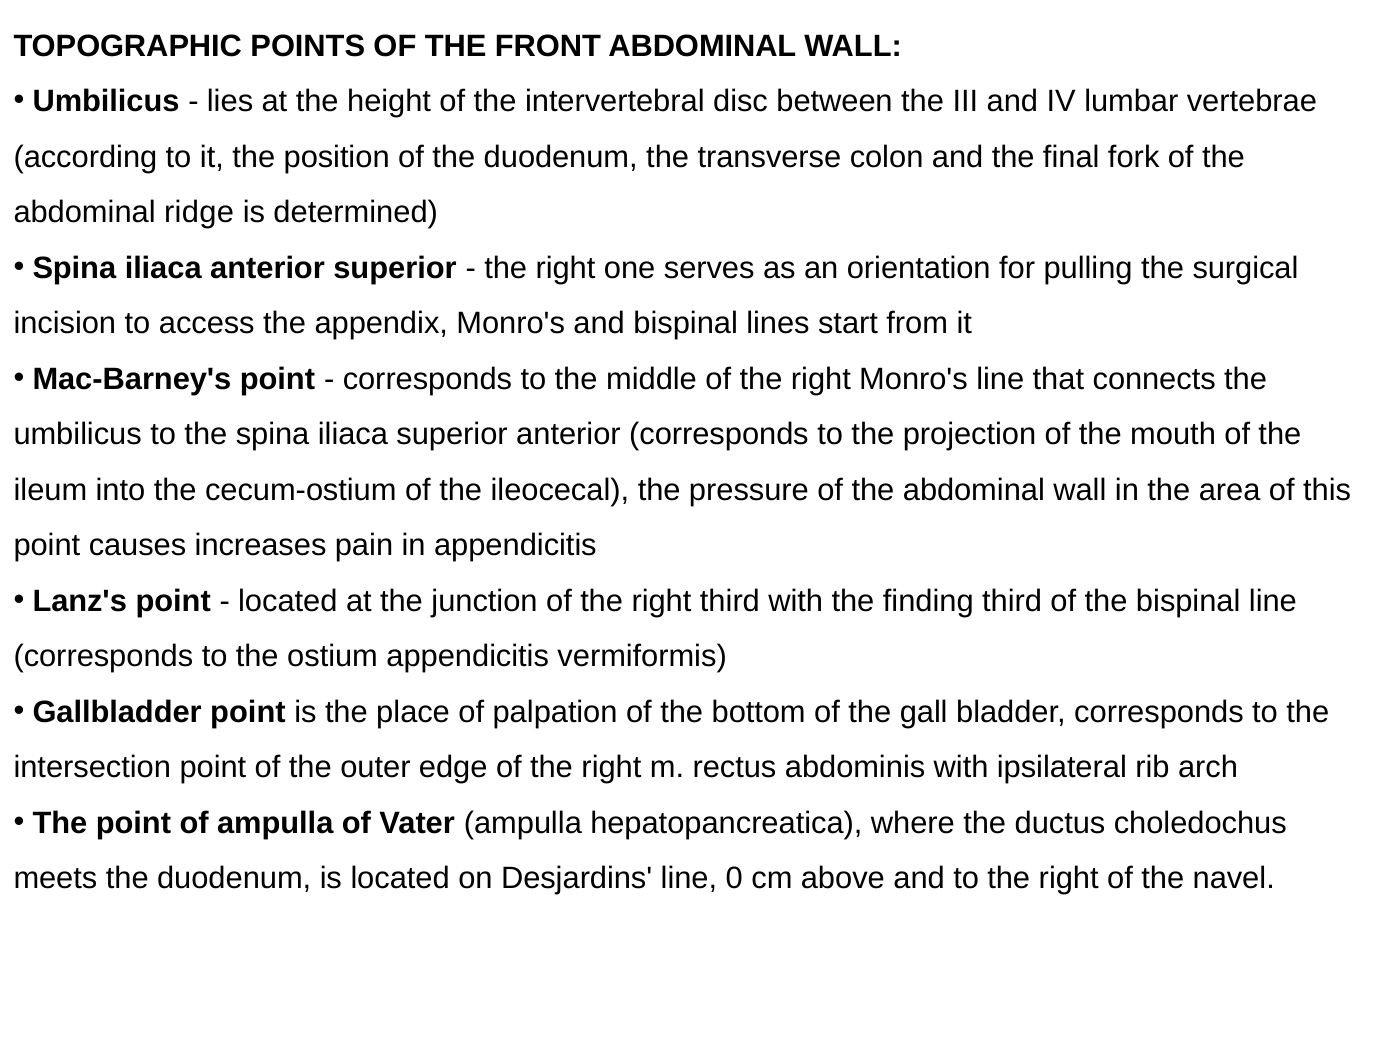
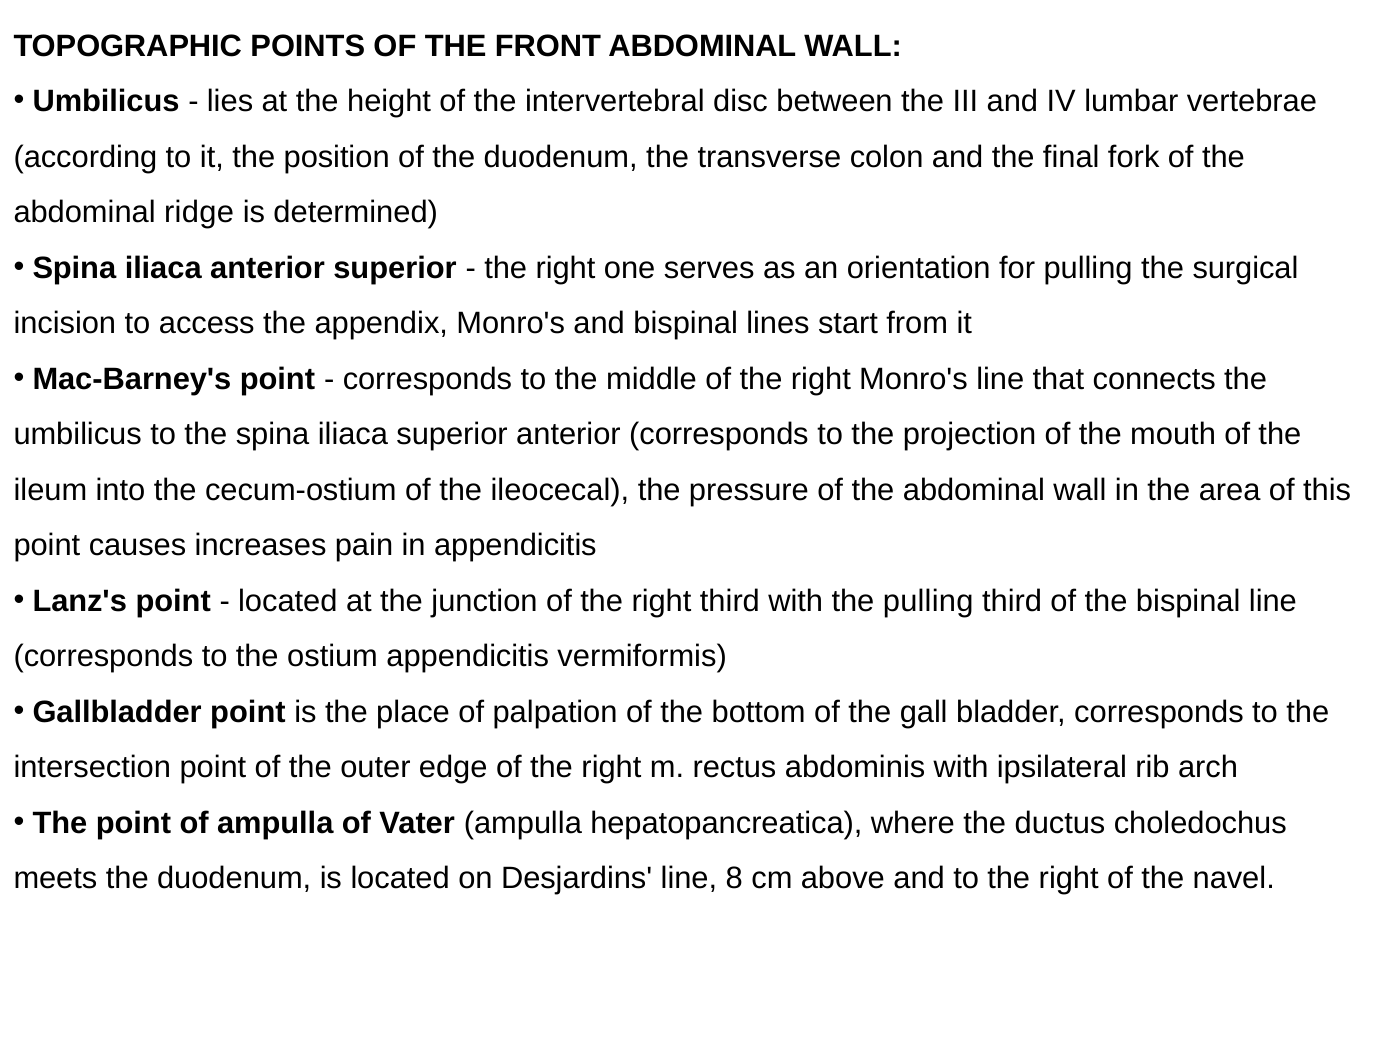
the finding: finding -> pulling
0: 0 -> 8
